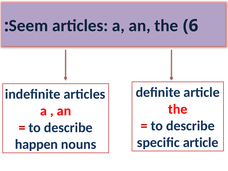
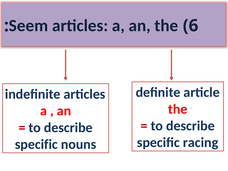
specific article: article -> racing
happen at (36, 144): happen -> specific
